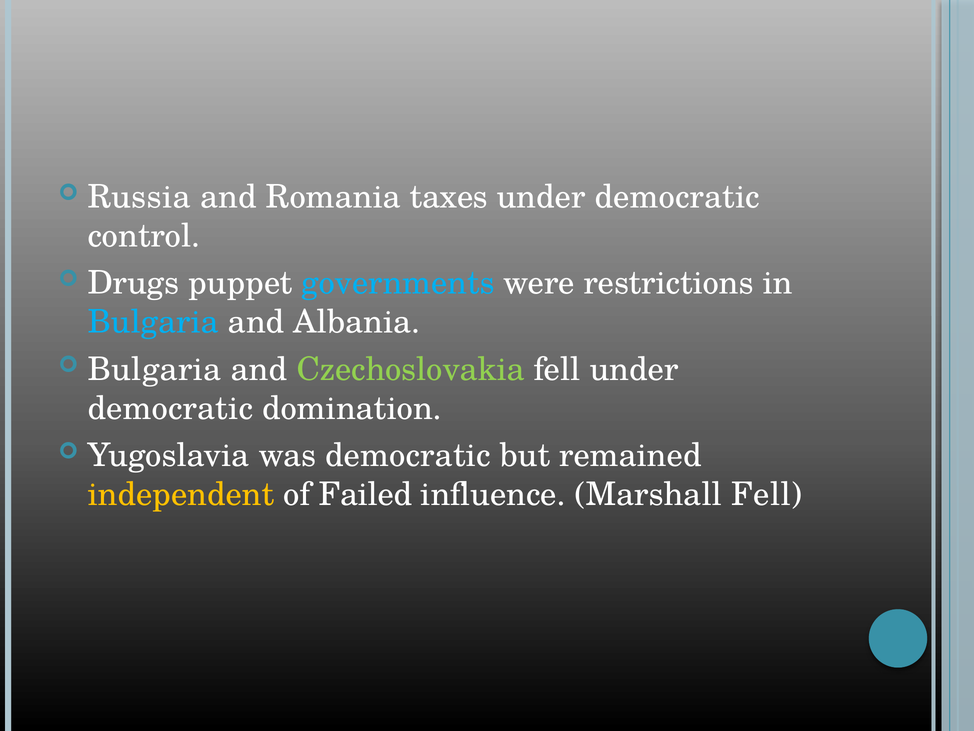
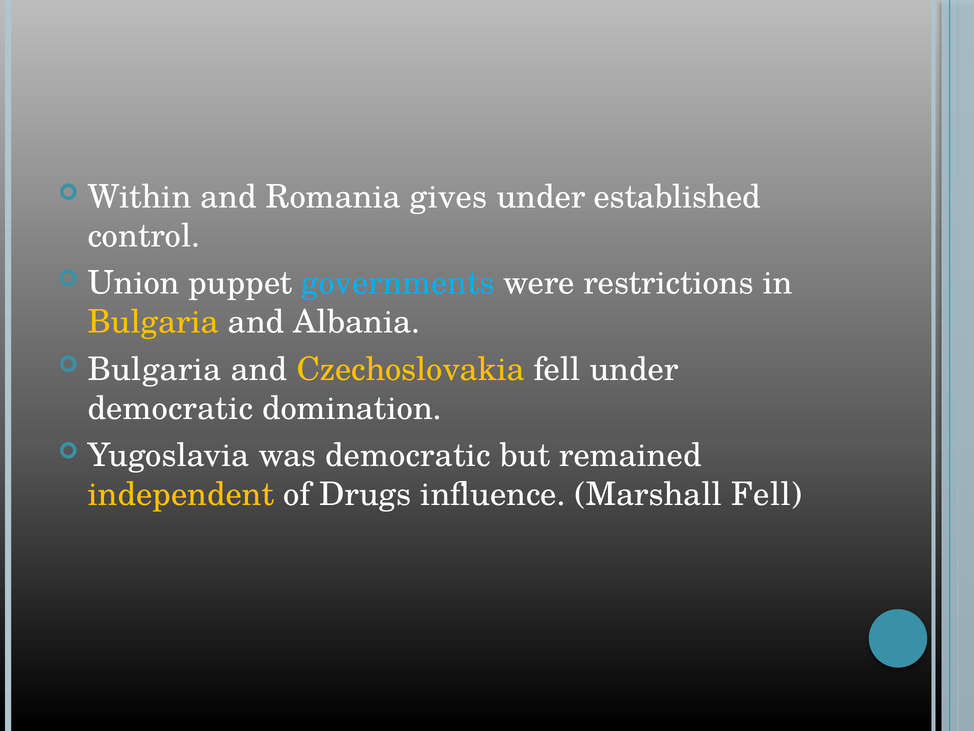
Russia: Russia -> Within
taxes: taxes -> gives
democratic at (677, 197): democratic -> established
Drugs: Drugs -> Union
Bulgaria at (153, 322) colour: light blue -> yellow
Czechoslovakia colour: light green -> yellow
Failed: Failed -> Drugs
